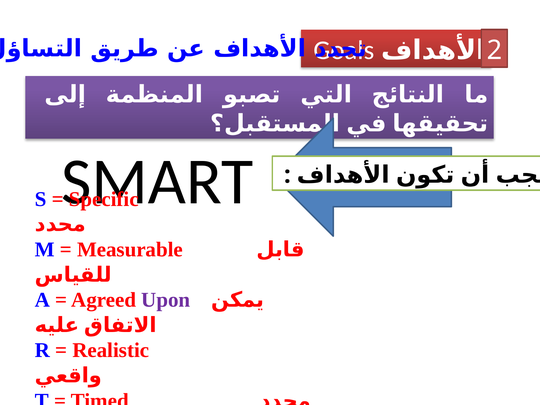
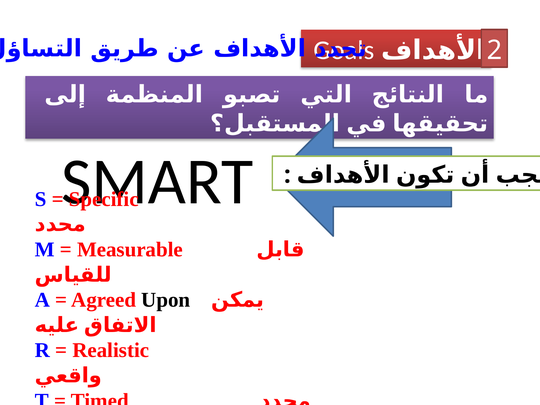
Upon colour: purple -> black
